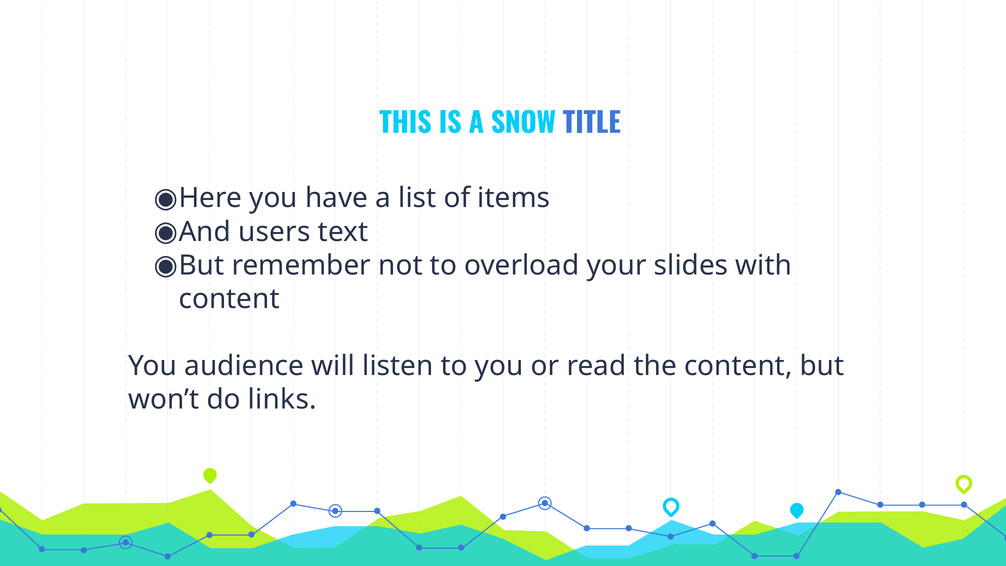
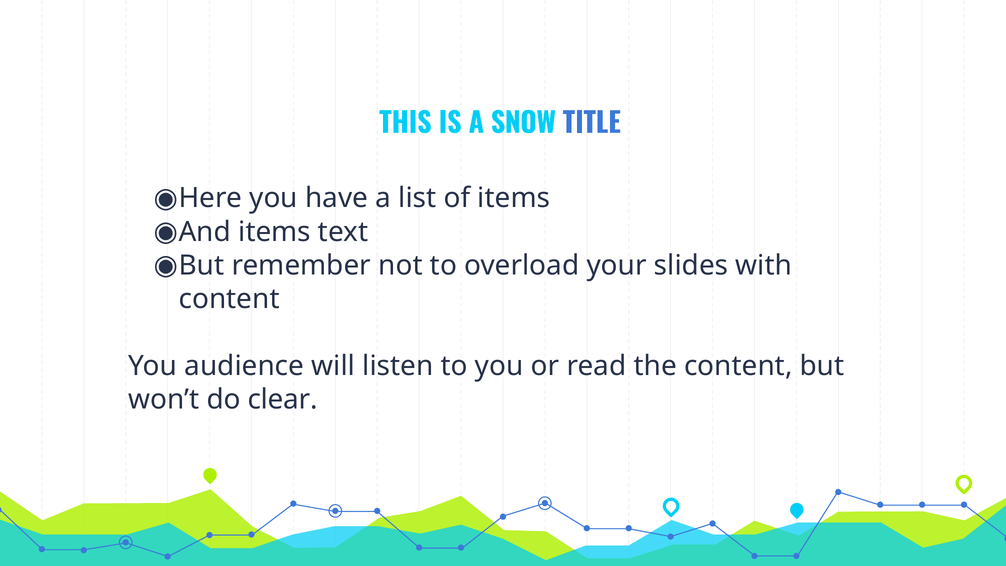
And users: users -> items
links: links -> clear
